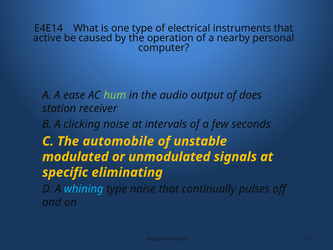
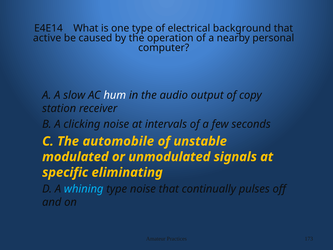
instruments: instruments -> background
ease: ease -> slow
hum colour: light green -> white
does: does -> copy
